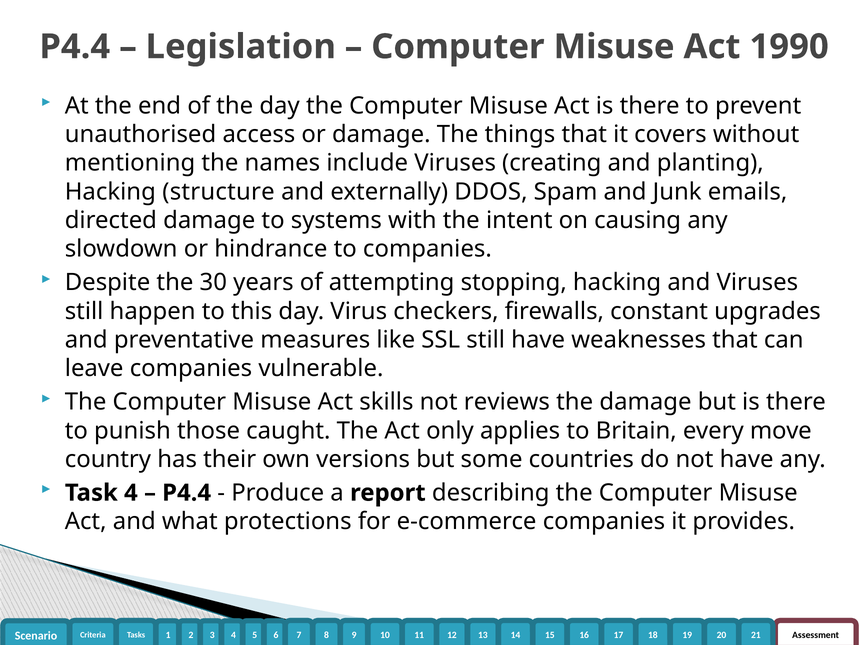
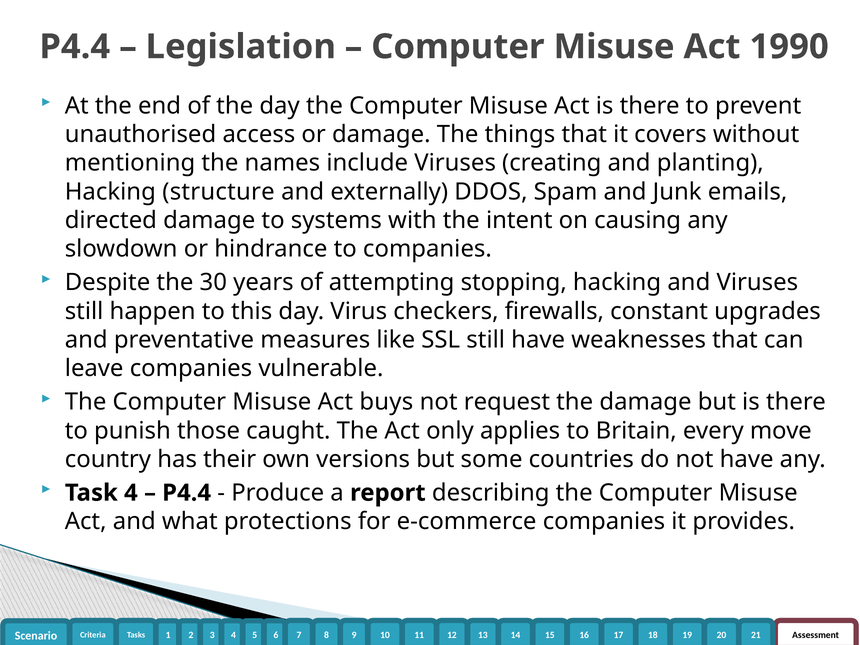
skills: skills -> buys
reviews: reviews -> request
